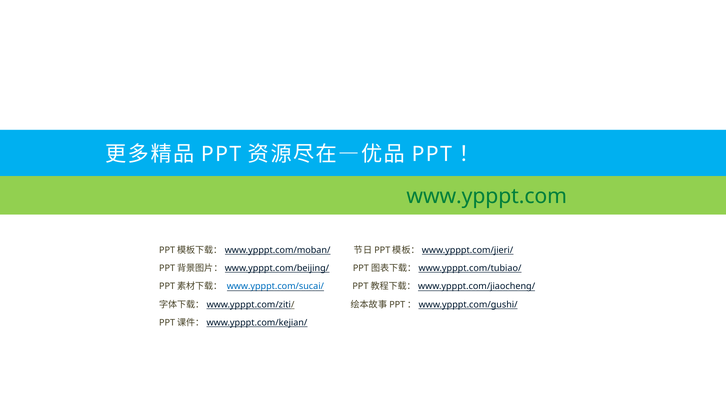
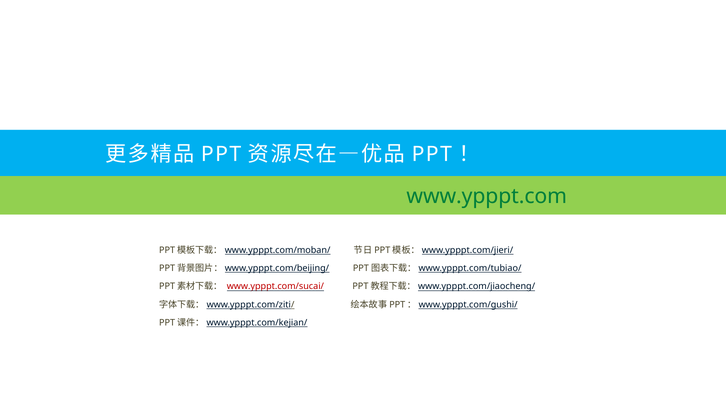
www.ypppt.com/sucai/ colour: blue -> red
